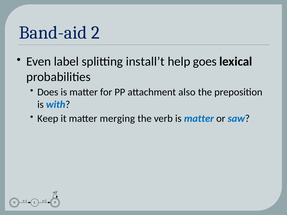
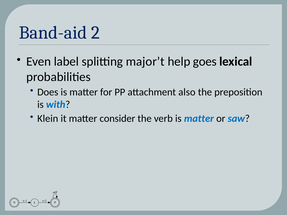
install’t: install’t -> major’t
Keep: Keep -> Klein
merging: merging -> consider
